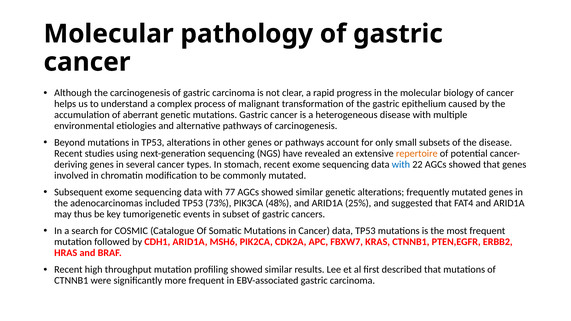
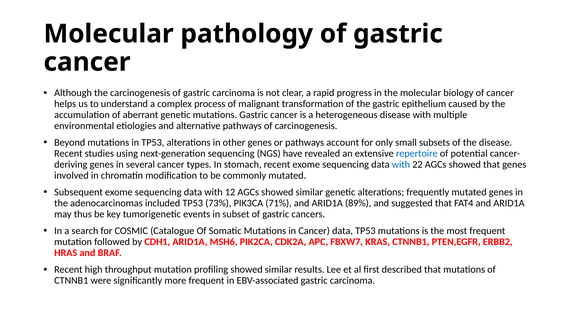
repertoire colour: orange -> blue
77: 77 -> 12
48%: 48% -> 71%
25%: 25% -> 89%
